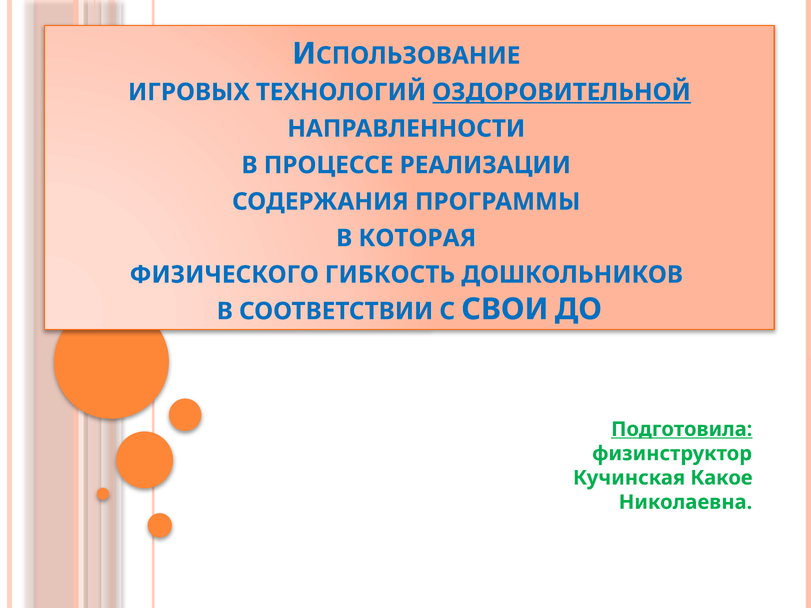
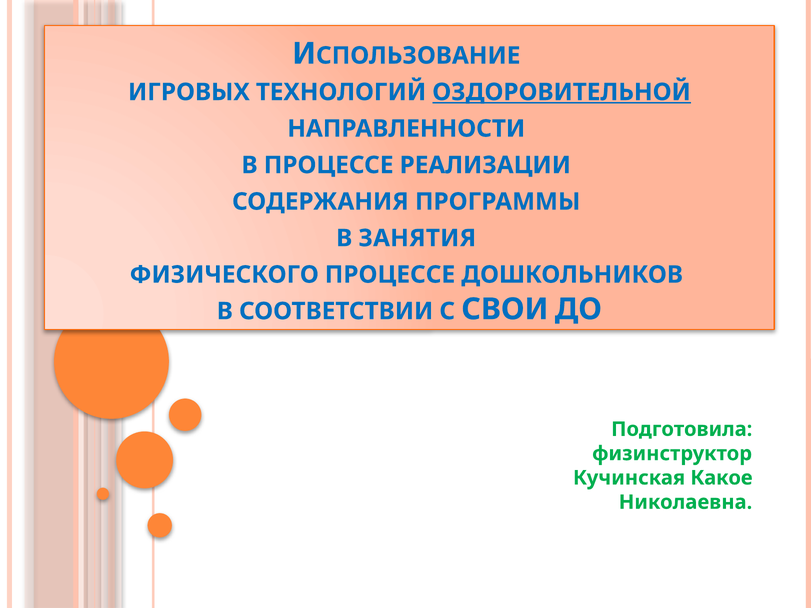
КОТОРАЯ: КОТОРАЯ -> ЗАНЯТИЯ
ФИЗИЧЕСКОГО ГИБКОСТЬ: ГИБКОСТЬ -> ПРОЦЕССЕ
Подготовила underline: present -> none
